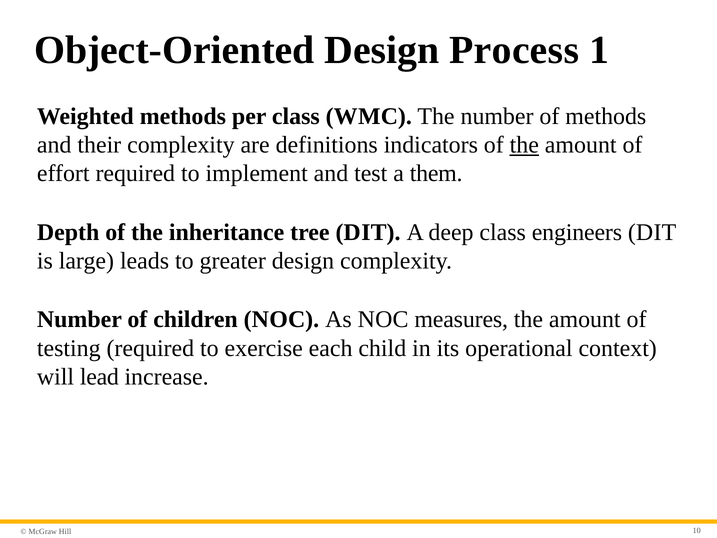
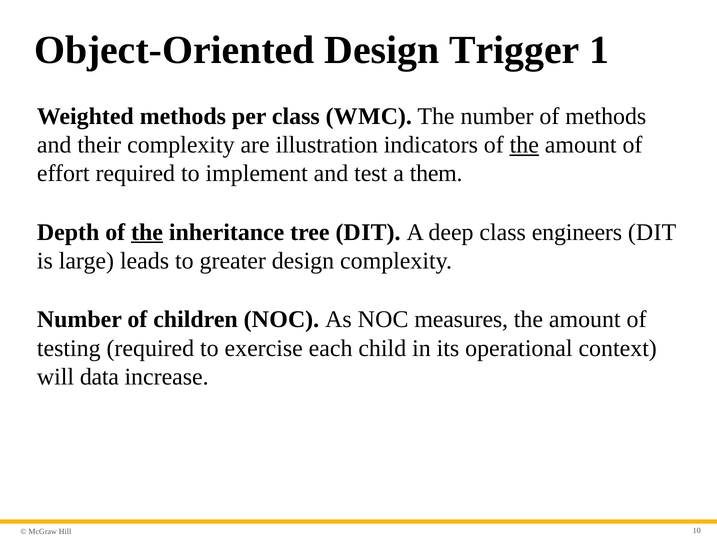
Process: Process -> Trigger
definitions: definitions -> illustration
the at (147, 232) underline: none -> present
lead: lead -> data
